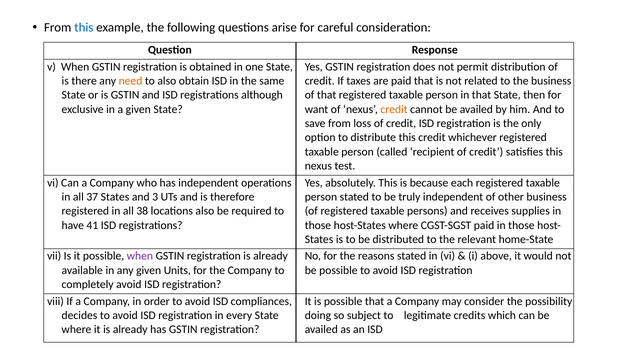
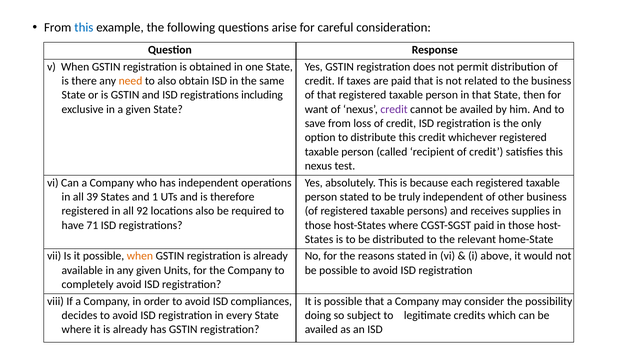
although: although -> including
credit at (394, 109) colour: orange -> purple
37: 37 -> 39
3: 3 -> 1
38: 38 -> 92
41: 41 -> 71
when at (140, 256) colour: purple -> orange
